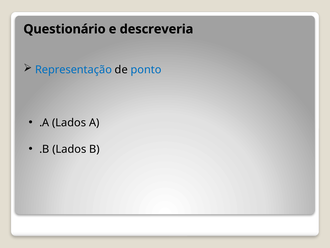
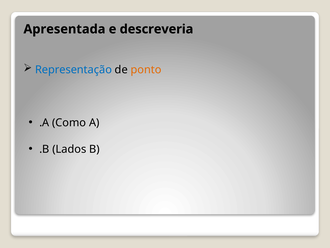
Questionário: Questionário -> Apresentada
ponto colour: blue -> orange
.A Lados: Lados -> Como
